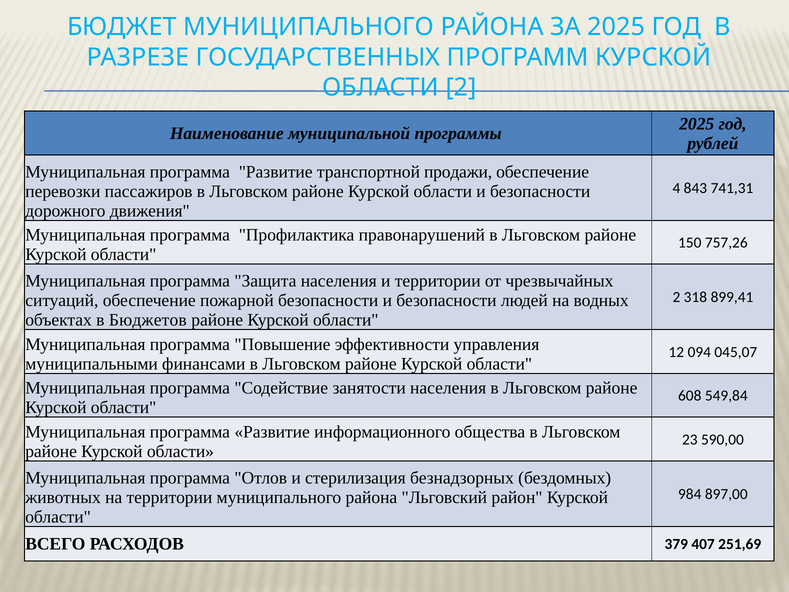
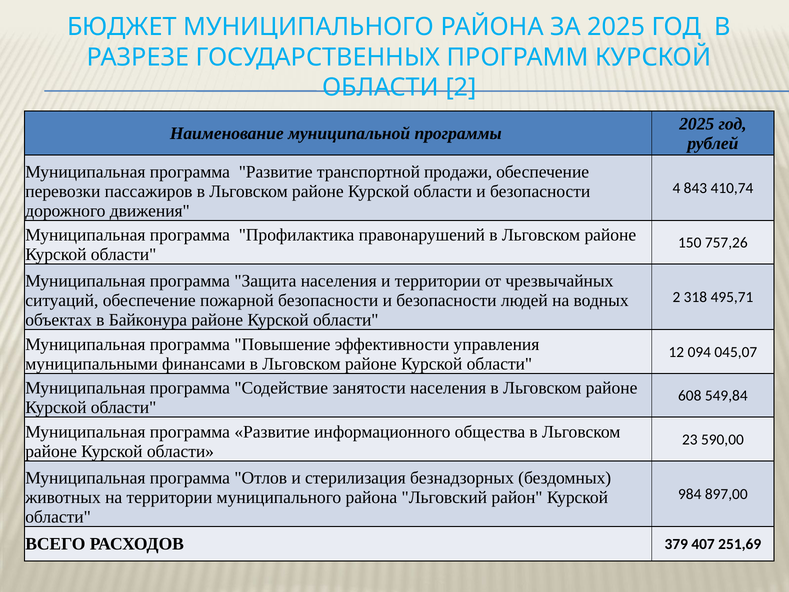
741,31: 741,31 -> 410,74
899,41: 899,41 -> 495,71
Бюджетов: Бюджетов -> Байконура
